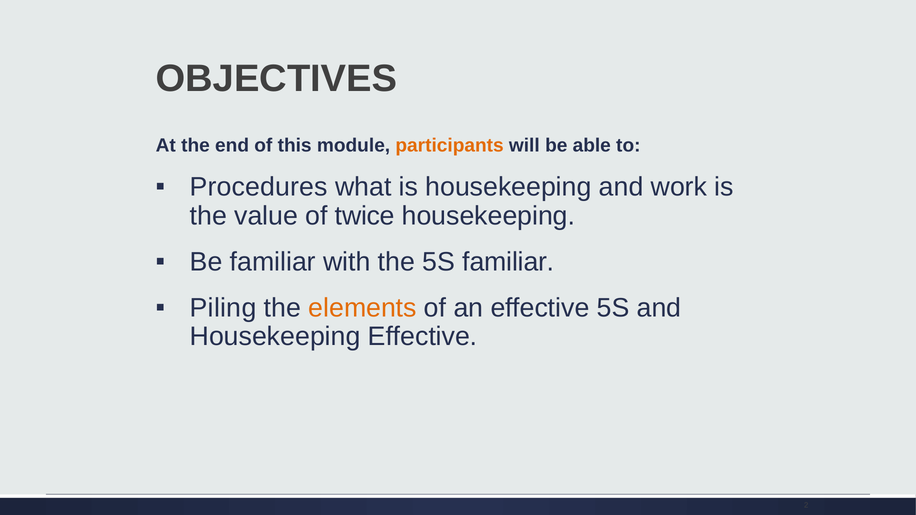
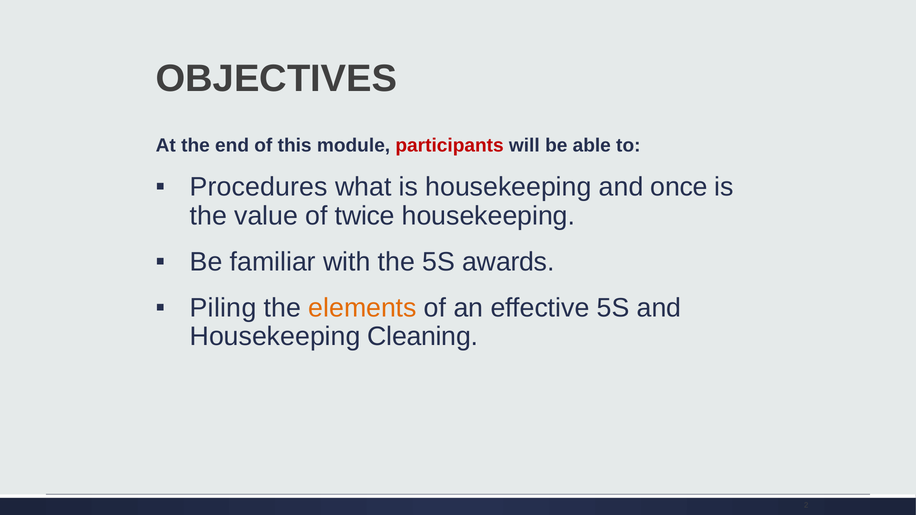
participants colour: orange -> red
work: work -> once
5S familiar: familiar -> awards
Housekeeping Effective: Effective -> Cleaning
